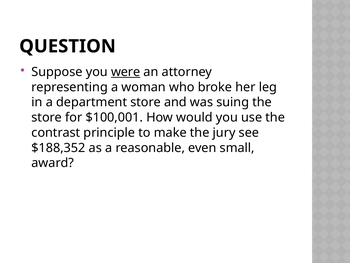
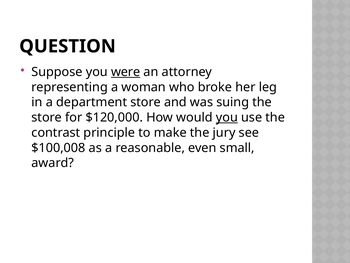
$100,001: $100,001 -> $120,000
you at (227, 117) underline: none -> present
$188,352: $188,352 -> $100,008
